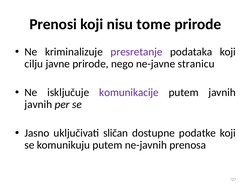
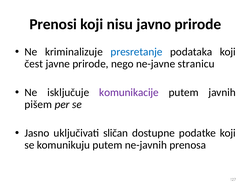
tome: tome -> javno
presretanje colour: purple -> blue
cilju: cilju -> čest
javnih at (38, 105): javnih -> pišem
